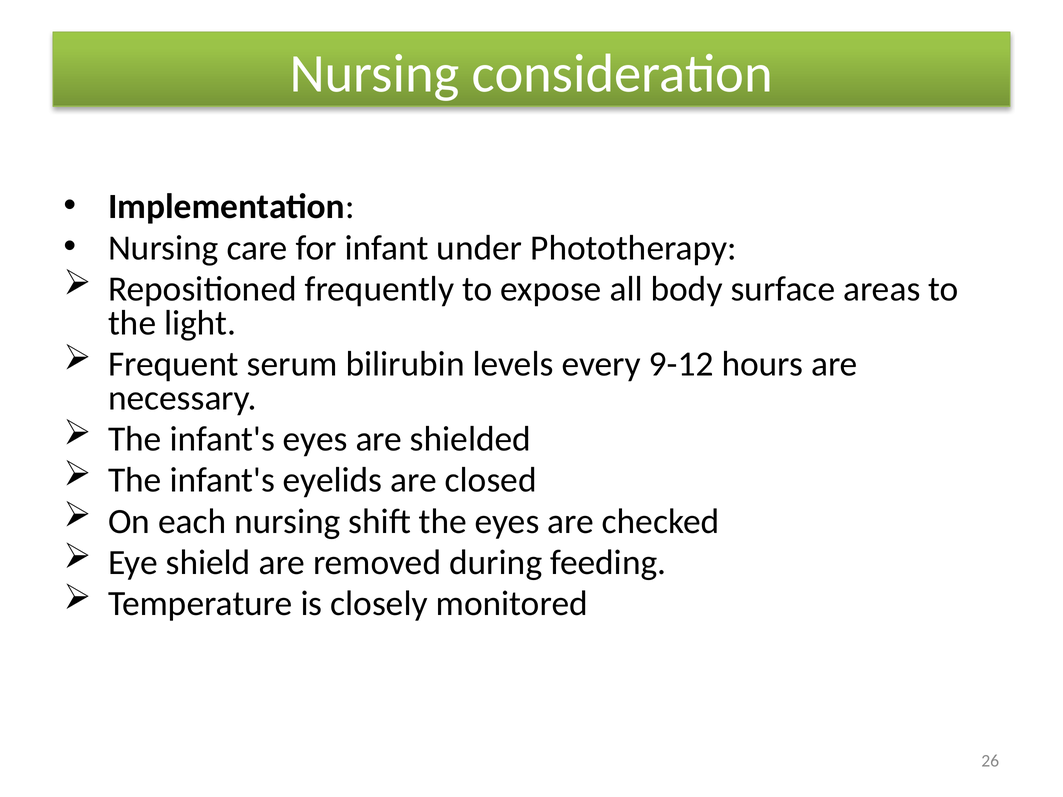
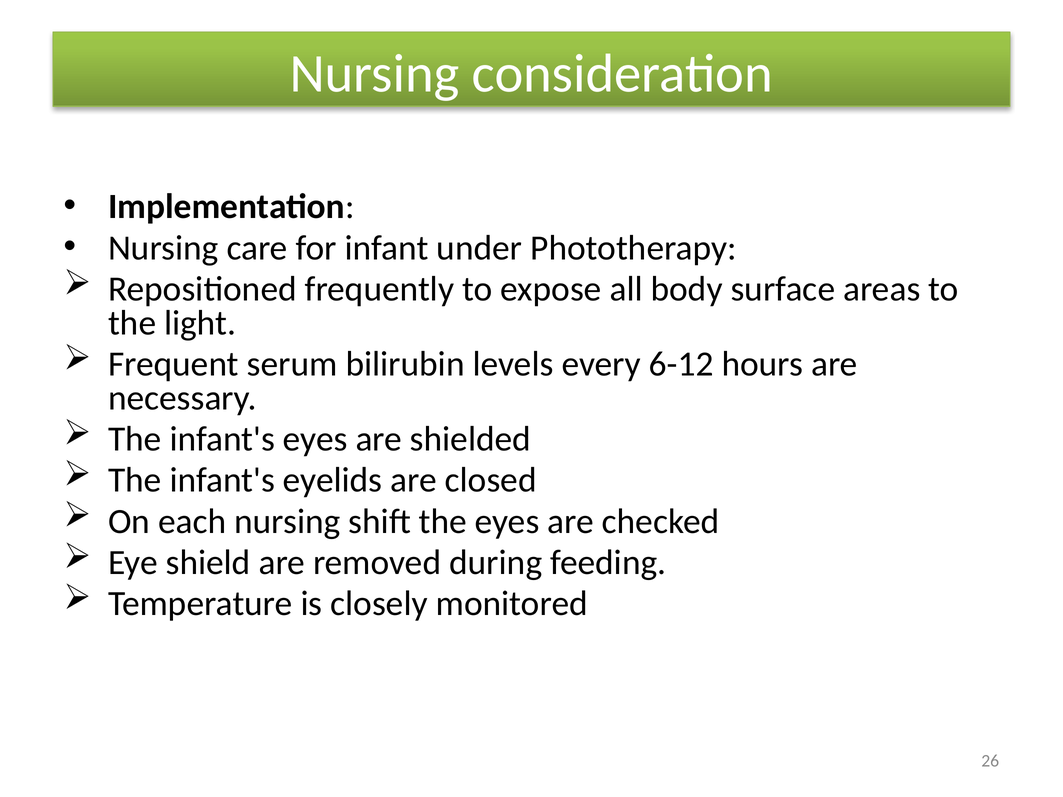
9-12: 9-12 -> 6-12
